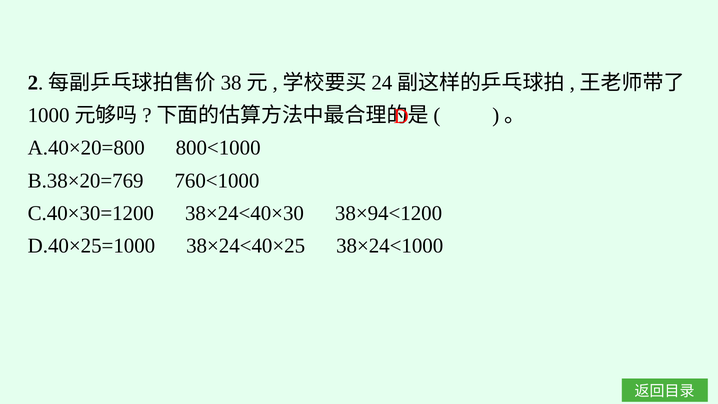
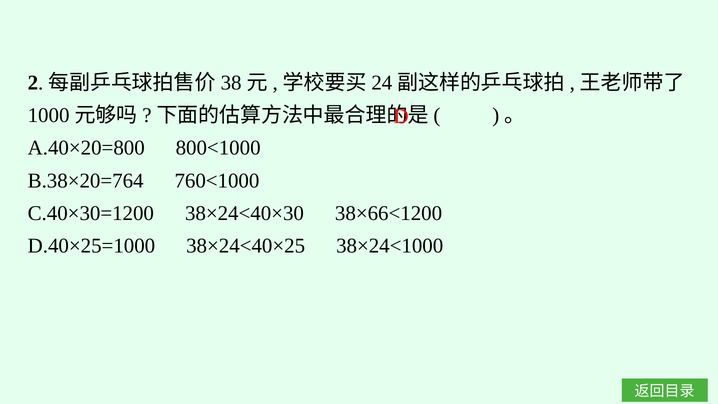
B.38×20=769: B.38×20=769 -> B.38×20=764
38×94<1200: 38×94<1200 -> 38×66<1200
